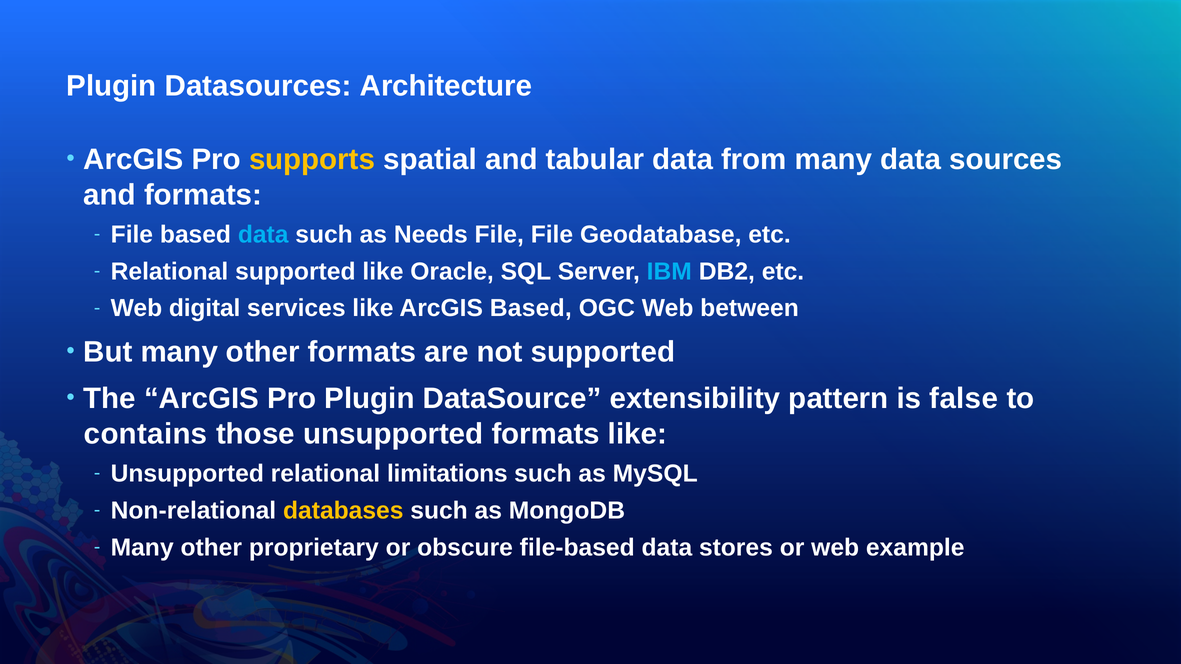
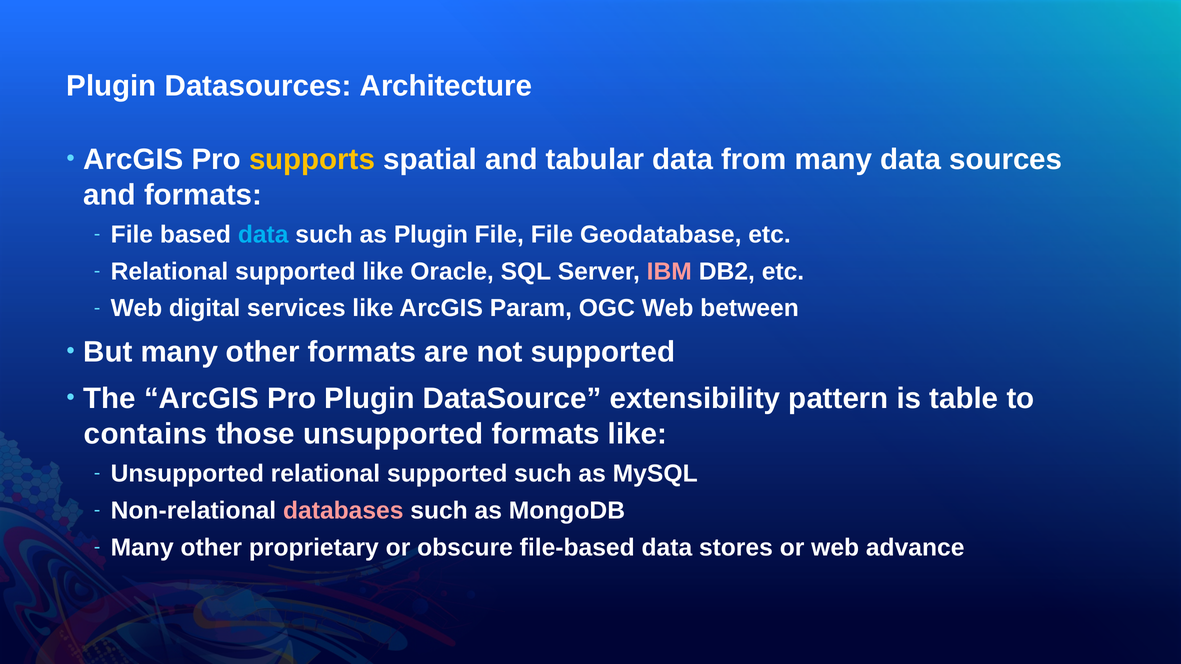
as Needs: Needs -> Plugin
IBM colour: light blue -> pink
ArcGIS Based: Based -> Param
false: false -> table
Unsupported relational limitations: limitations -> supported
databases colour: yellow -> pink
example: example -> advance
